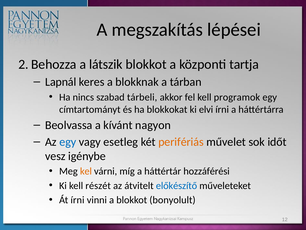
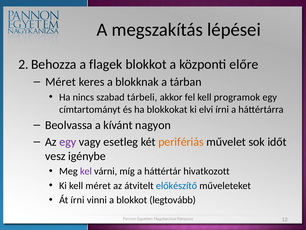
látszik: látszik -> flagek
tartja: tartja -> előre
Lapnál at (61, 82): Lapnál -> Méret
egy at (68, 142) colour: blue -> purple
kel colour: orange -> purple
hozzáférési: hozzáférési -> hivatkozott
kell részét: részét -> méret
bonyolult: bonyolult -> legtovább
